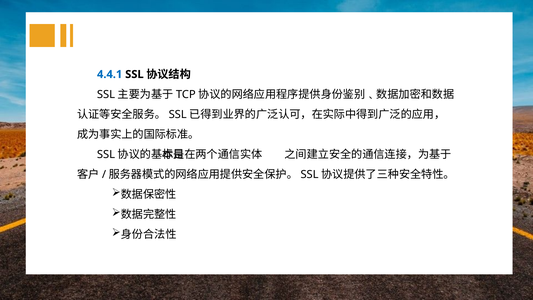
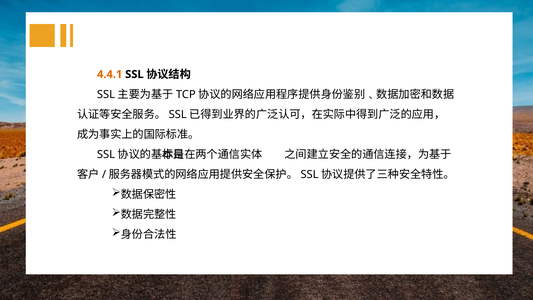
4.4.1 colour: blue -> orange
